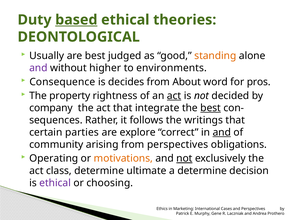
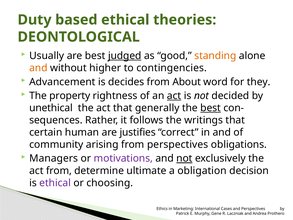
based underline: present -> none
judged underline: none -> present
and at (38, 68) colour: purple -> orange
environments: environments -> contingencies
Consequence: Consequence -> Advancement
pros: pros -> they
company: company -> unethical
integrate: integrate -> generally
parties: parties -> human
explore: explore -> justifies
and at (222, 132) underline: present -> none
Operating: Operating -> Managers
motivations colour: orange -> purple
act class: class -> from
a determine: determine -> obligation
